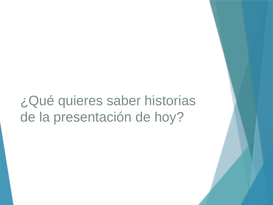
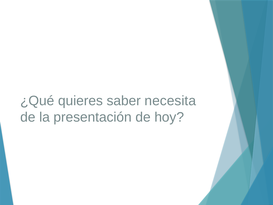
historias: historias -> necesita
